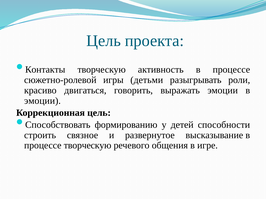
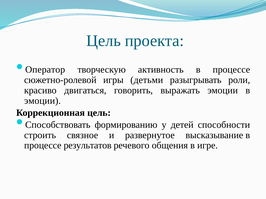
Контакты: Контакты -> Оператор
процессе творческую: творческую -> результатов
